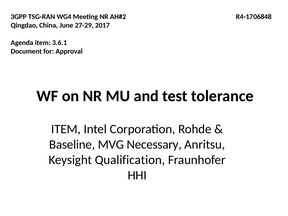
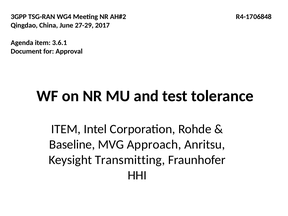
Necessary: Necessary -> Approach
Qualification: Qualification -> Transmitting
